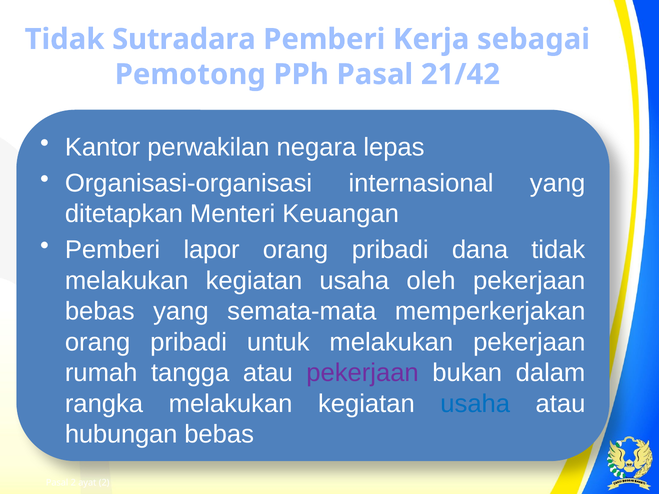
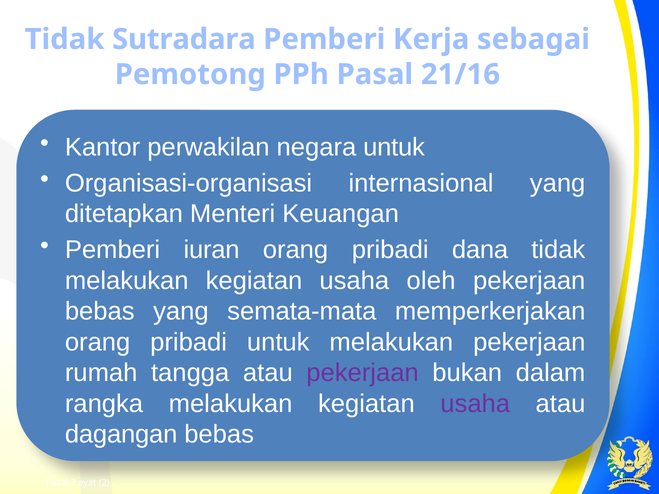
21/42: 21/42 -> 21/16
negara lepas: lepas -> untuk
lapor: lapor -> iuran
usaha at (475, 404) colour: blue -> purple
hubungan: hubungan -> dagangan
